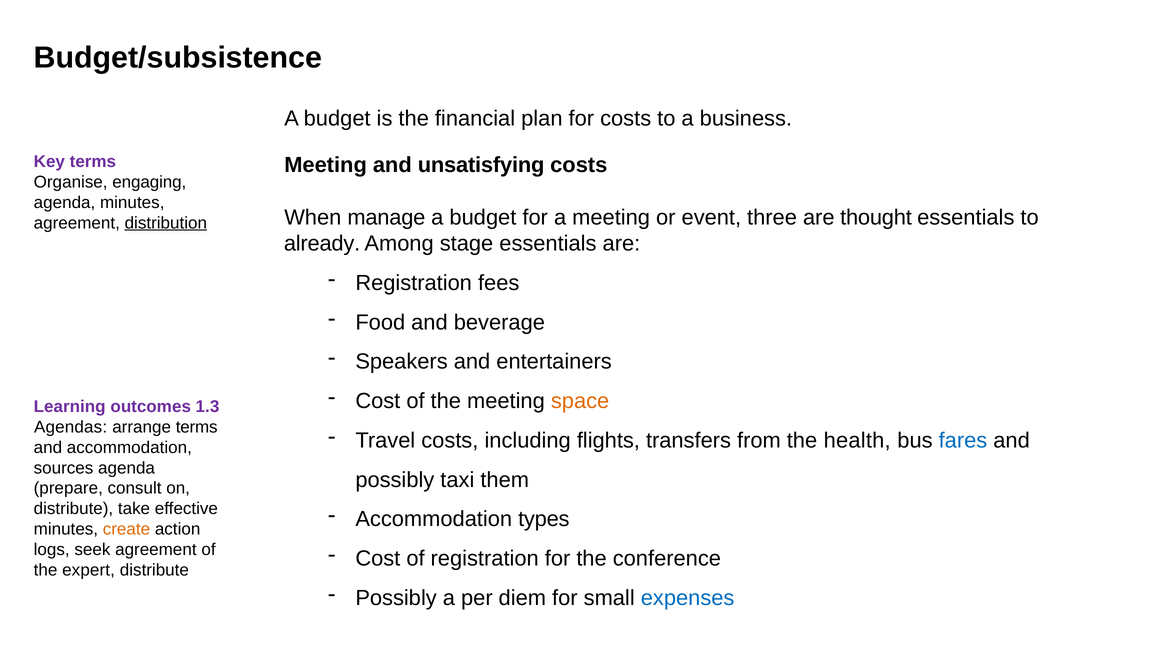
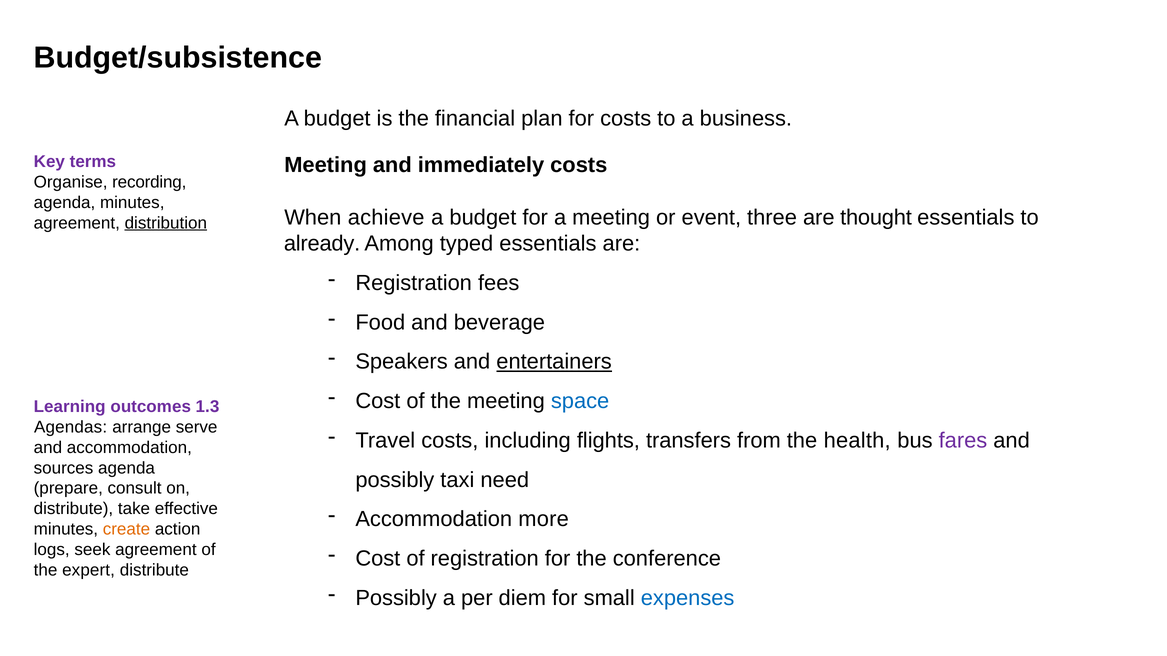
unsatisfying: unsatisfying -> immediately
engaging: engaging -> recording
manage: manage -> achieve
stage: stage -> typed
entertainers underline: none -> present
space colour: orange -> blue
arrange terms: terms -> serve
fares colour: blue -> purple
them: them -> need
types: types -> more
